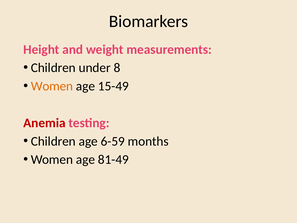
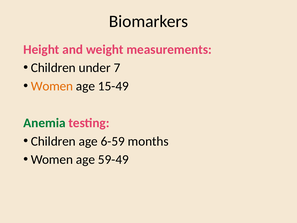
8: 8 -> 7
Anemia colour: red -> green
81-49: 81-49 -> 59-49
